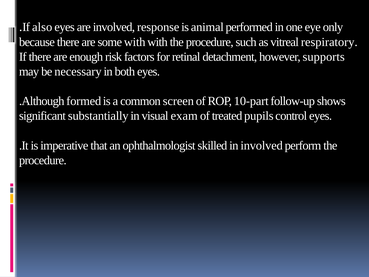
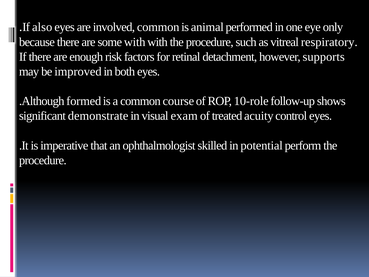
involved response: response -> common
necessary: necessary -> improved
screen: screen -> course
10-part: 10-part -> 10-role
substantially: substantially -> demonstrate
pupils: pupils -> acuity
in involved: involved -> potential
